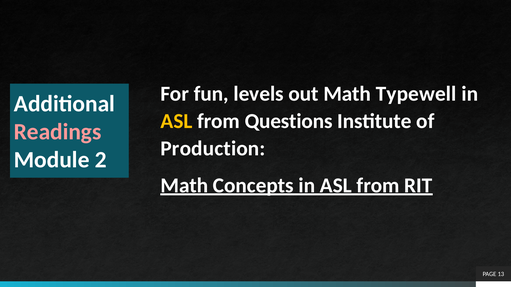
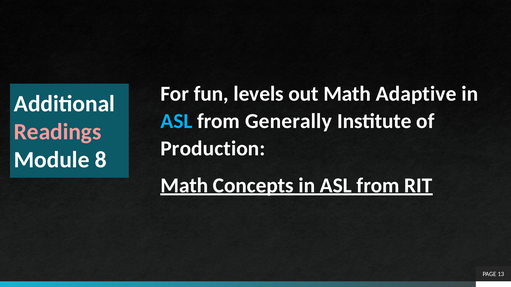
Typewell: Typewell -> Adaptive
ASL at (176, 121) colour: yellow -> light blue
Questions: Questions -> Generally
2: 2 -> 8
